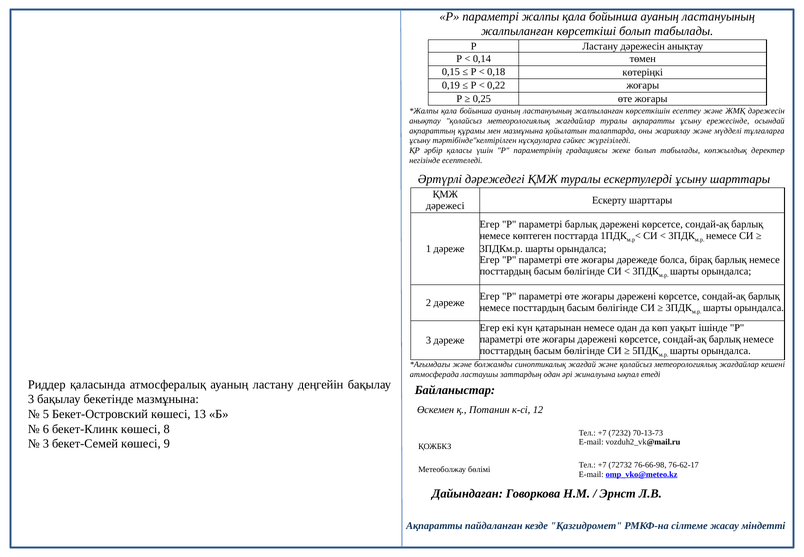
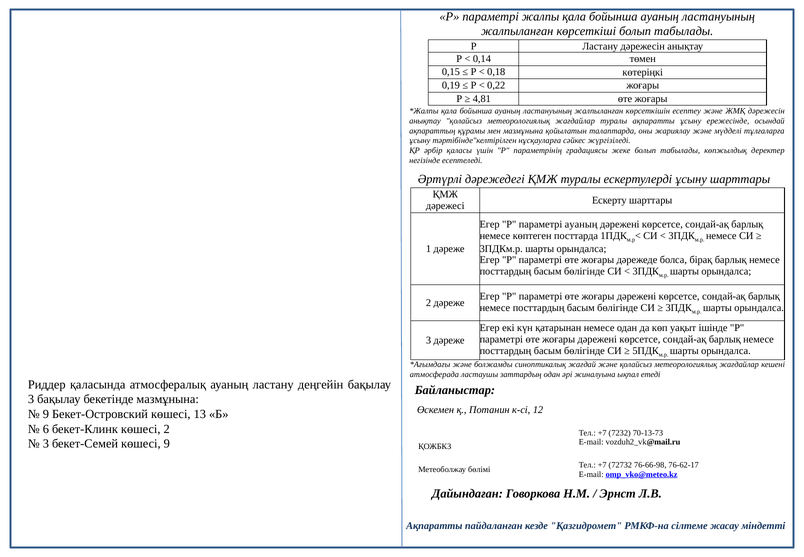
0,25: 0,25 -> 4,81
параметрі барлық: барлық -> ауаның
5 at (46, 414): 5 -> 9
көшесі 8: 8 -> 2
